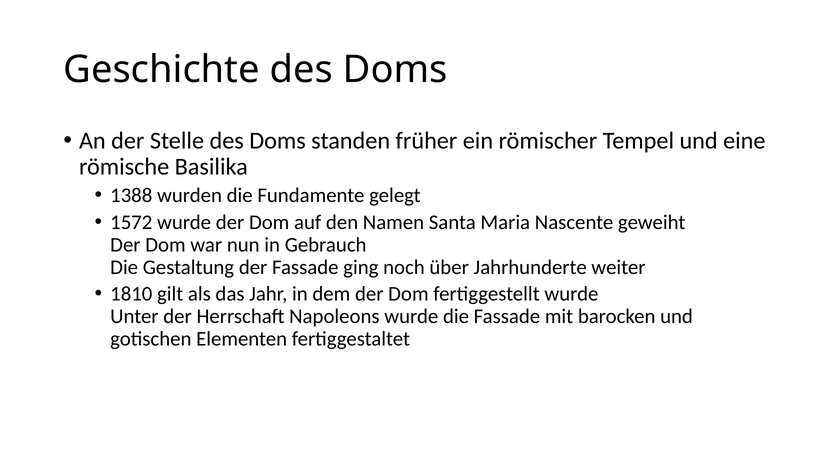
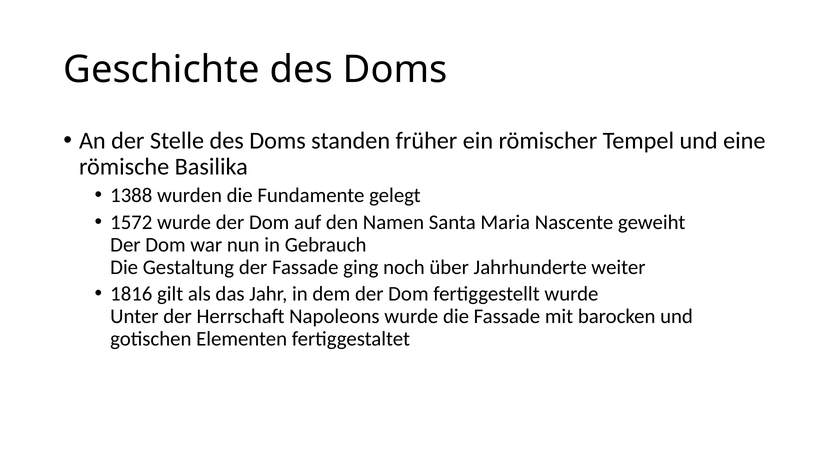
1810: 1810 -> 1816
